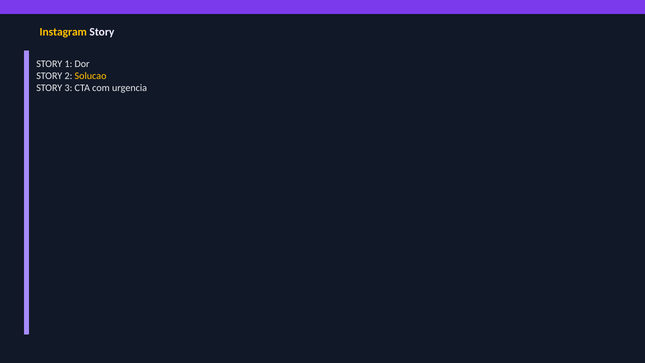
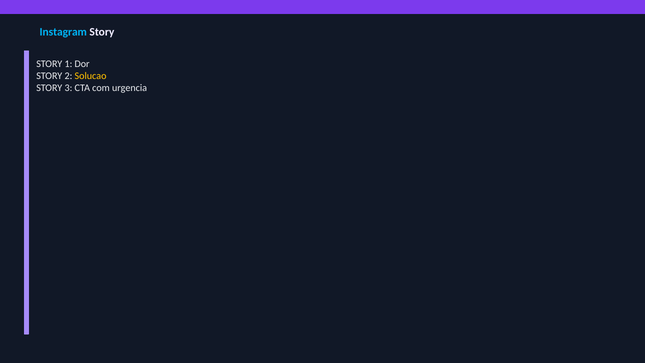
Instagram colour: yellow -> light blue
